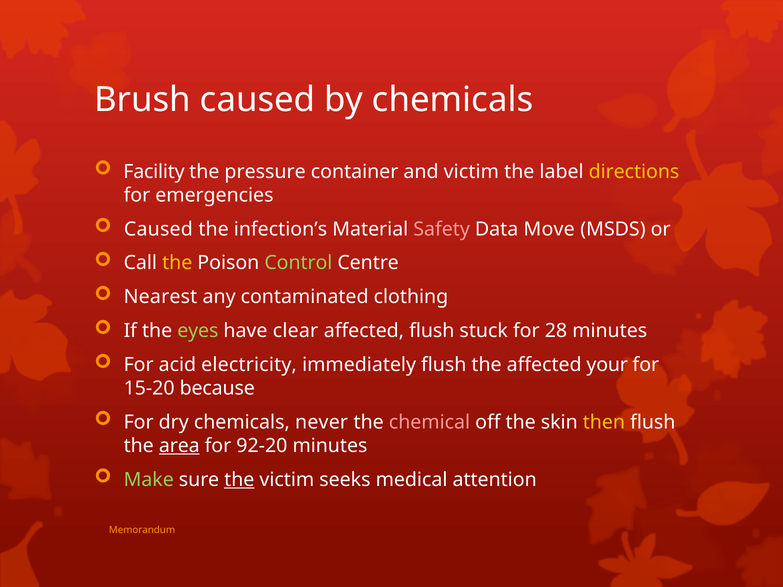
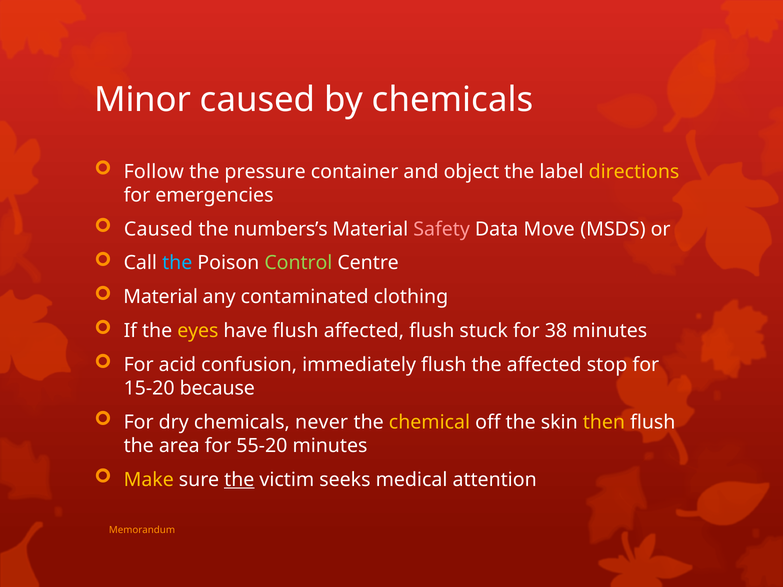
Brush: Brush -> Minor
Facility: Facility -> Follow
and victim: victim -> object
infection’s: infection’s -> numbers’s
the at (177, 263) colour: yellow -> light blue
Nearest at (160, 297): Nearest -> Material
eyes colour: light green -> yellow
have clear: clear -> flush
28: 28 -> 38
electricity: electricity -> confusion
your: your -> stop
chemical colour: pink -> yellow
area underline: present -> none
92-20: 92-20 -> 55-20
Make colour: light green -> yellow
